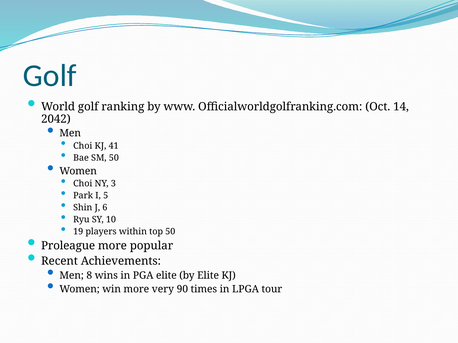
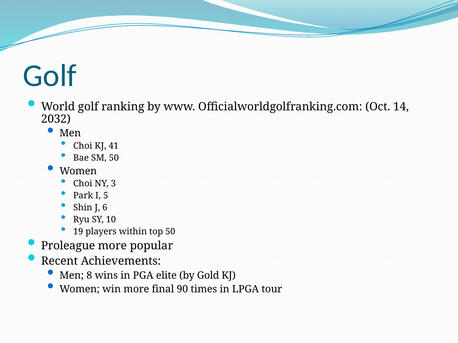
2042: 2042 -> 2032
by Elite: Elite -> Gold
very: very -> final
